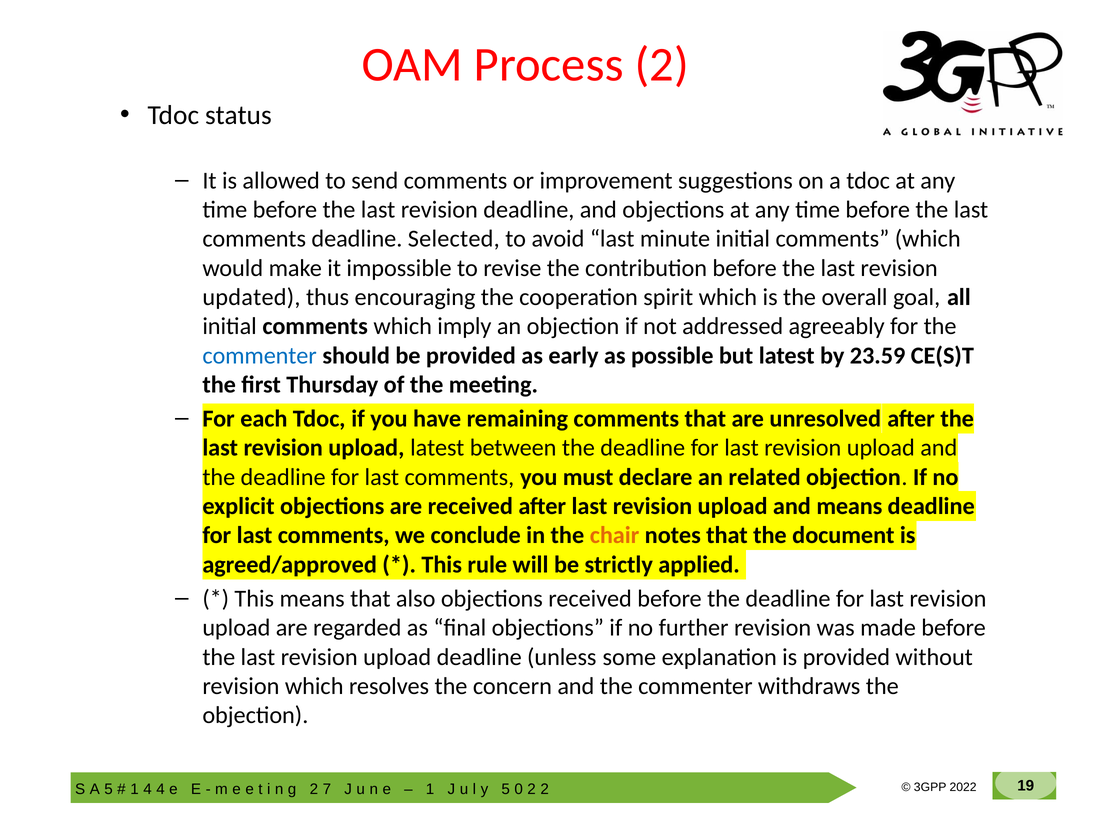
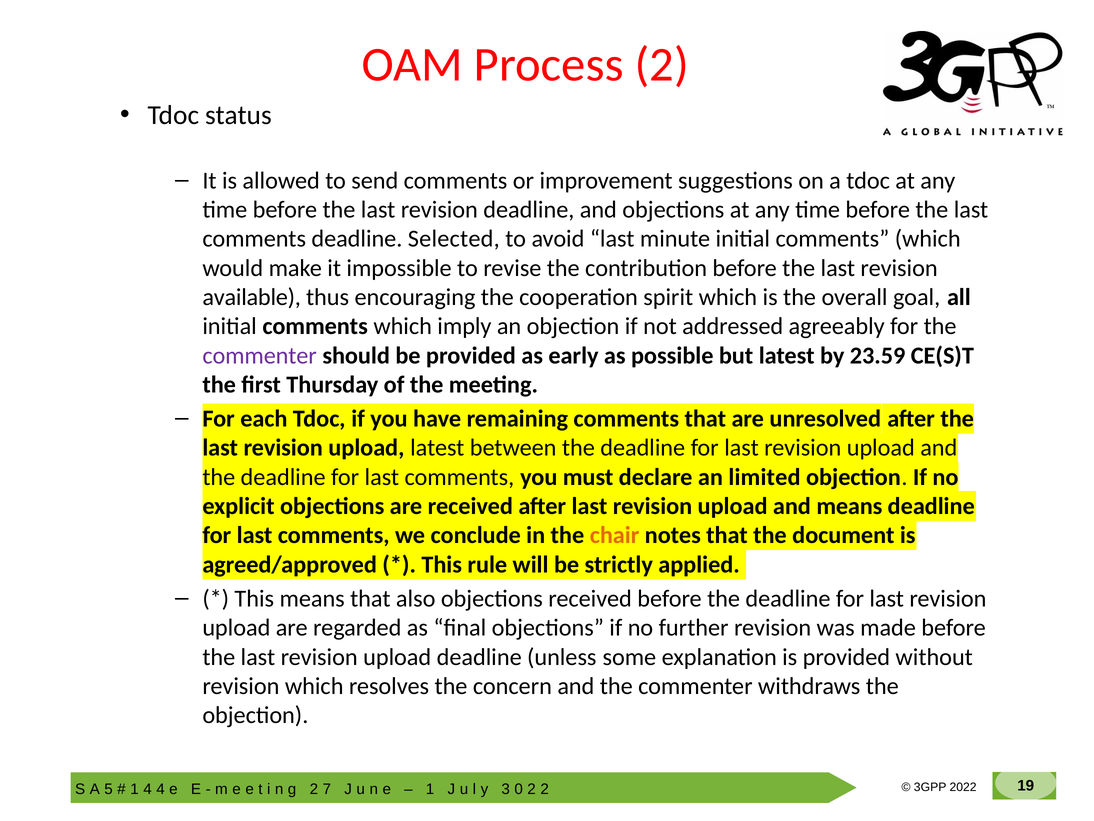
updated: updated -> available
commenter at (260, 355) colour: blue -> purple
related: related -> limited
5 at (506, 789): 5 -> 3
